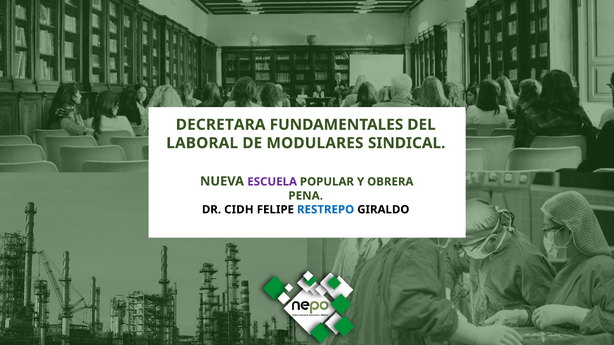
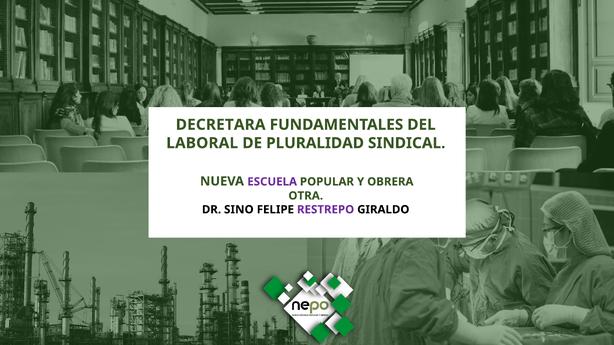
MODULARES: MODULARES -> PLURALIDAD
PENA: PENA -> OTRA
CIDH: CIDH -> SINO
RESTREPO colour: blue -> purple
